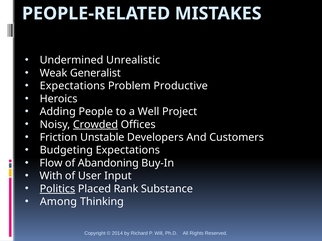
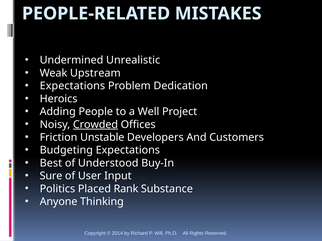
Generalist: Generalist -> Upstream
Productive: Productive -> Dedication
Flow: Flow -> Best
Abandoning: Abandoning -> Understood
With: With -> Sure
Politics underline: present -> none
Among: Among -> Anyone
